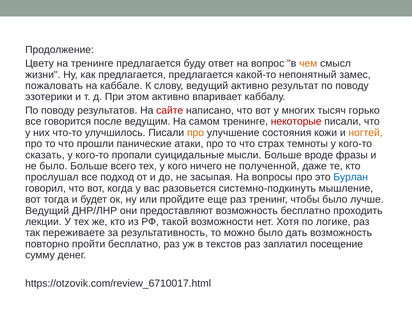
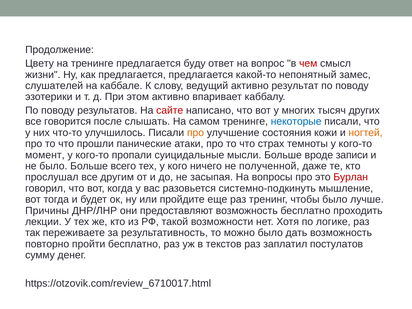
чем colour: orange -> red
пожаловать: пожаловать -> cлyшaтeлeй
горько: горько -> других
ведущим: ведущим -> слышать
некоторые colour: red -> blue
сказать: сказать -> момент
фpaзы: фpaзы -> записи
подход: подход -> другим
Бурлан colour: blue -> red
Ведущий at (47, 211): Ведущий -> Причины
посещение: посещение -> постулатов
